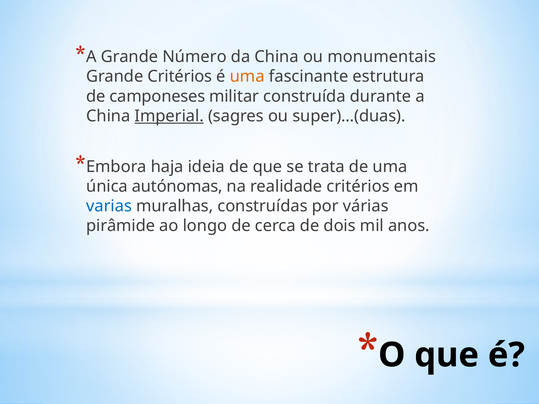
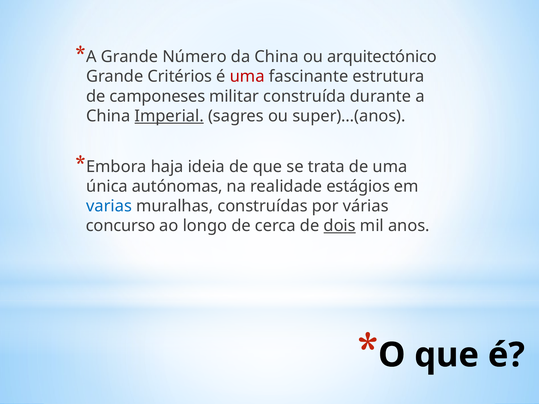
monumentais: monumentais -> arquitectónico
uma at (247, 77) colour: orange -> red
super)…(duas: super)…(duas -> super)…(anos
realidade critérios: critérios -> estágios
pirâmide: pirâmide -> concurso
dois underline: none -> present
